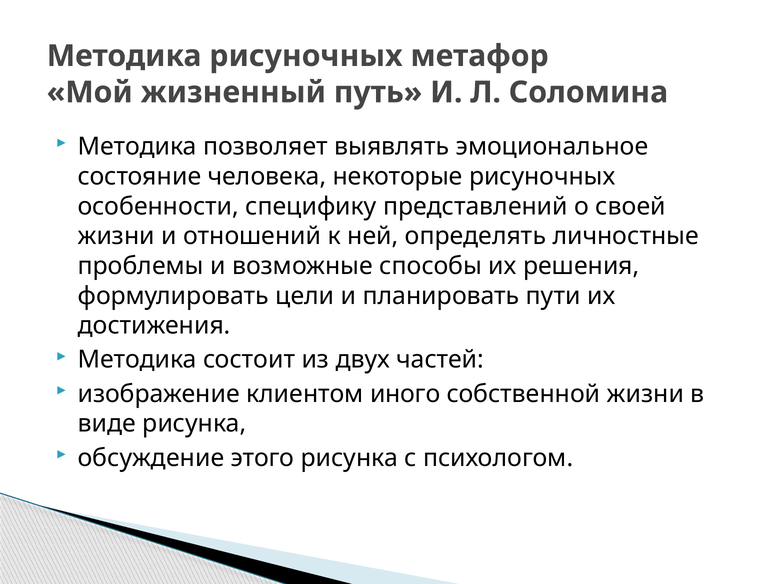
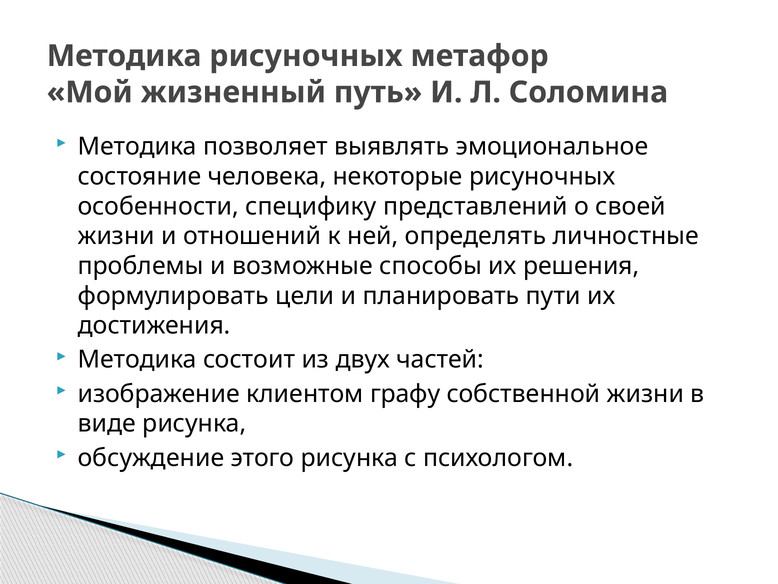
иного: иного -> графу
